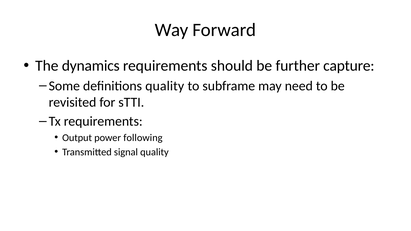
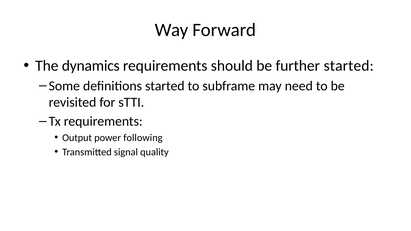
further capture: capture -> started
definitions quality: quality -> started
